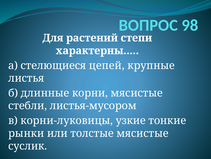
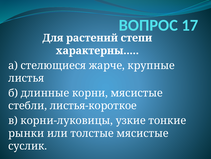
98: 98 -> 17
цепей: цепей -> жарче
листья-мусором: листья-мусором -> листья-короткое
